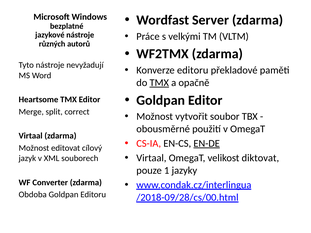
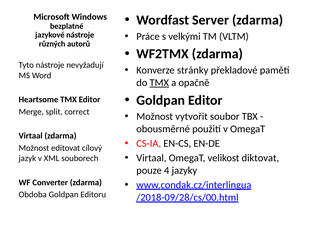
Konverze editoru: editoru -> stránky
EN-DE underline: present -> none
1: 1 -> 4
